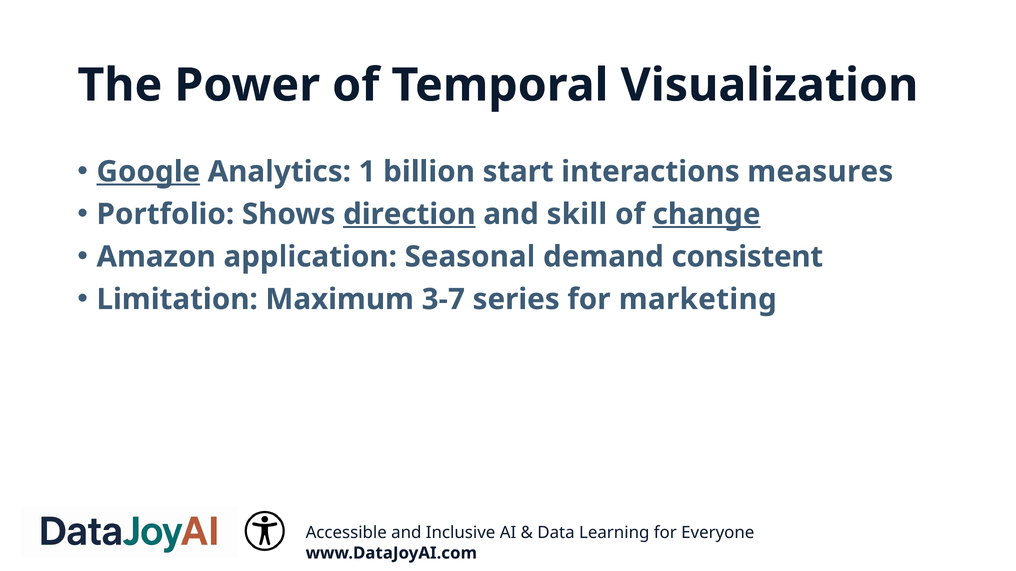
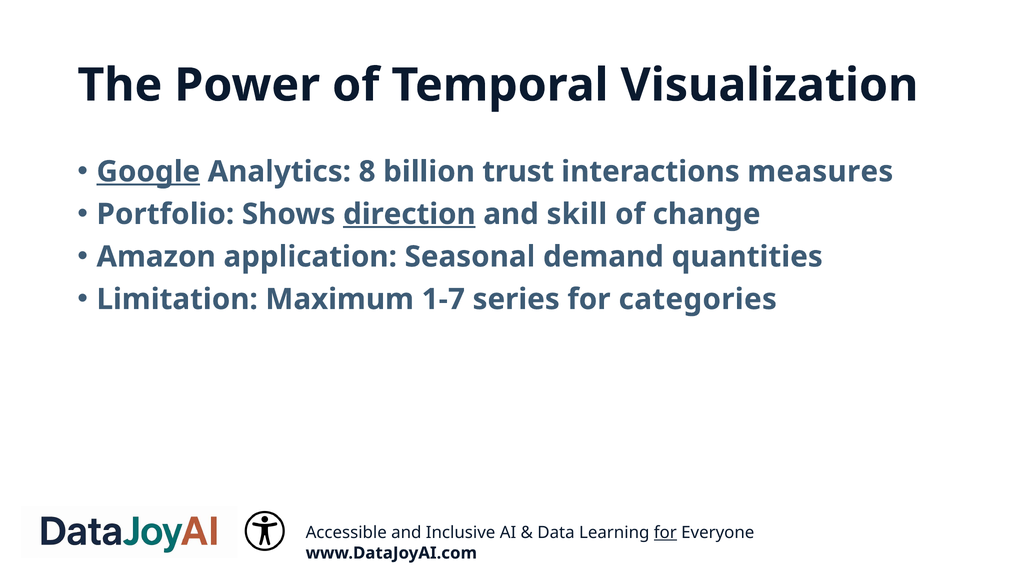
1: 1 -> 8
start: start -> trust
change underline: present -> none
consistent: consistent -> quantities
3-7: 3-7 -> 1-7
marketing: marketing -> categories
for at (665, 533) underline: none -> present
